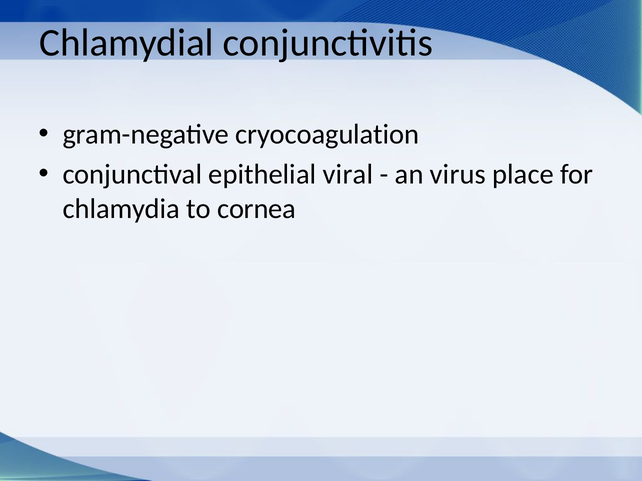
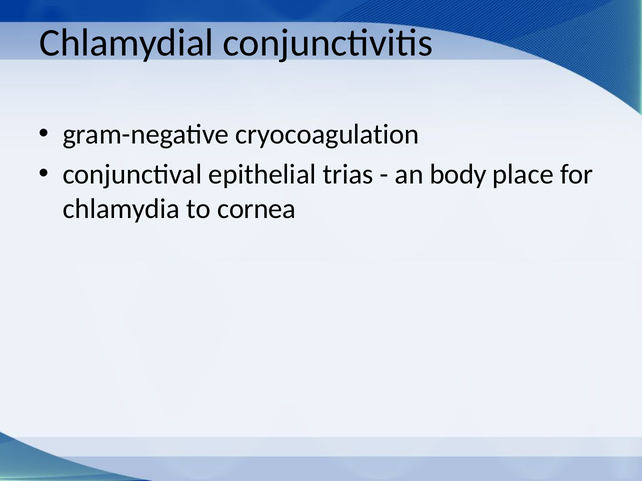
viral: viral -> trias
virus: virus -> body
